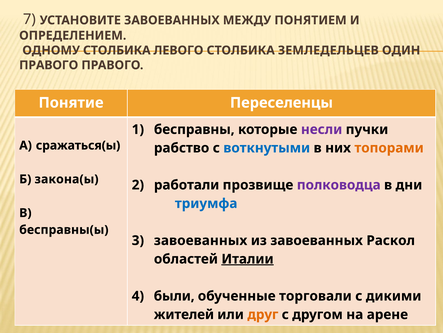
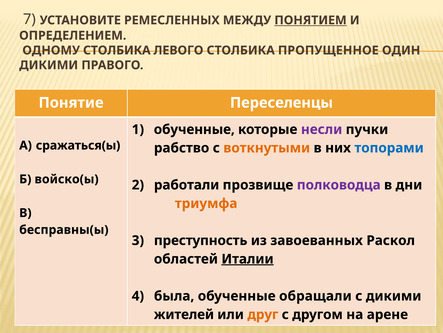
УСТАНОВИТЕ ЗАВОЕВАННЫХ: ЗАВОЕВАННЫХ -> РЕМЕСЛЕННЫХ
ПОНЯТИЕМ underline: none -> present
ЗЕМЛЕДЕЛЬЦЕВ: ЗЕМЛЕДЕЛЬЦЕВ -> ПРОПУЩЕННОЕ
ПРАВОГО at (49, 65): ПРАВОГО -> ДИКИМИ
бесправны at (194, 129): бесправны -> обученные
воткнутыми colour: blue -> orange
топорами colour: orange -> blue
закона(ы: закона(ы -> войско(ы
триумфа colour: blue -> orange
завоеванных at (201, 240): завоеванных -> преступность
были: были -> была
торговали: торговали -> обращали
